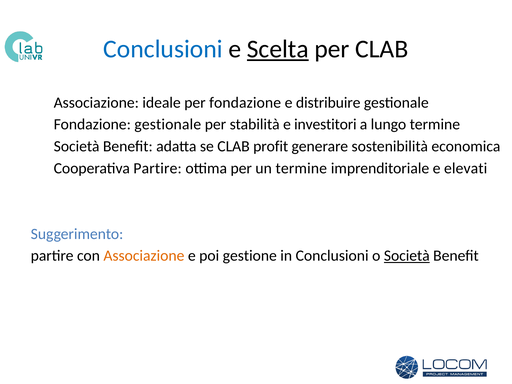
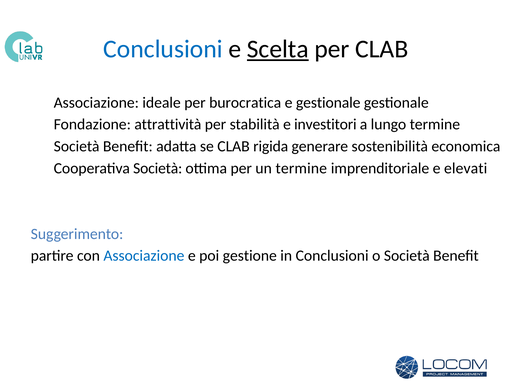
fondazione: fondazione -> burocratica
e distribuire: distribuire -> gestionale
gestionale at (168, 124): gestionale -> attrattività
profit: profit -> rigida
Partire at (158, 168): Partire -> Società
Associazione colour: orange -> blue
Società at (407, 256) underline: present -> none
